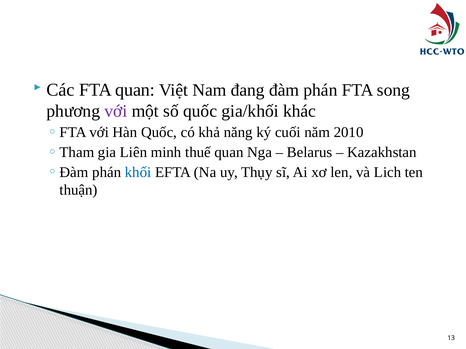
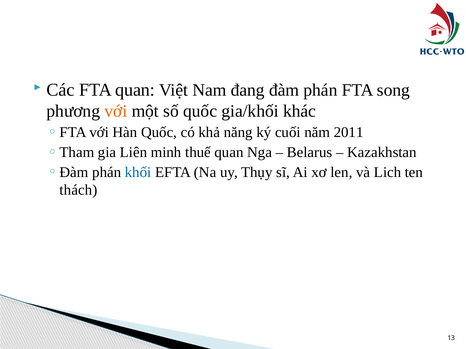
với at (116, 111) colour: purple -> orange
2010: 2010 -> 2011
thuận: thuận -> thách
